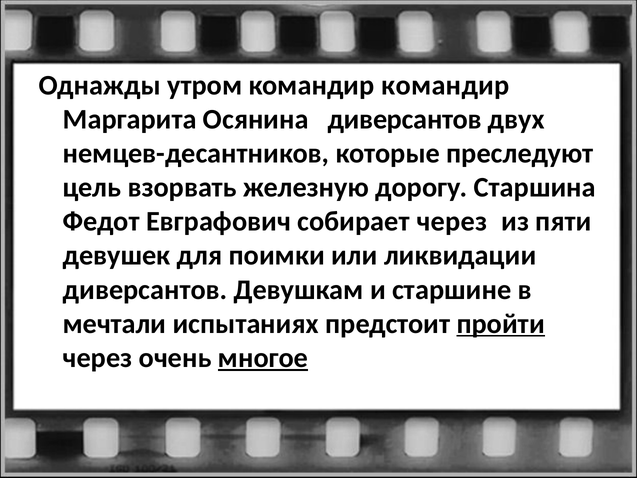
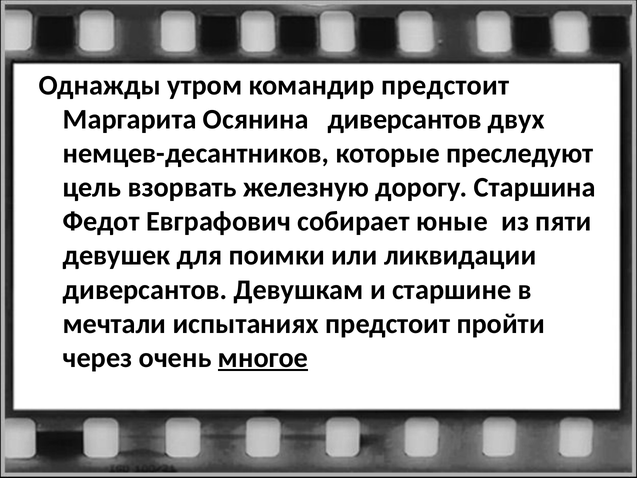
командир командир: командир -> предстоит
собирает через: через -> юные
пройти underline: present -> none
